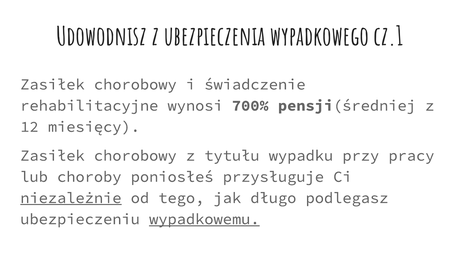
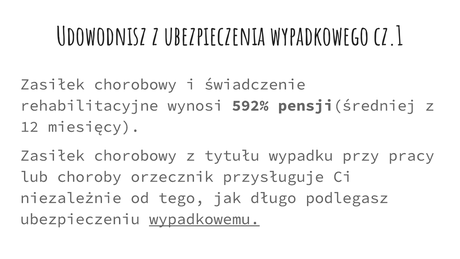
700%: 700% -> 592%
poniosłeś: poniosłeś -> orzecznik
niezależnie underline: present -> none
